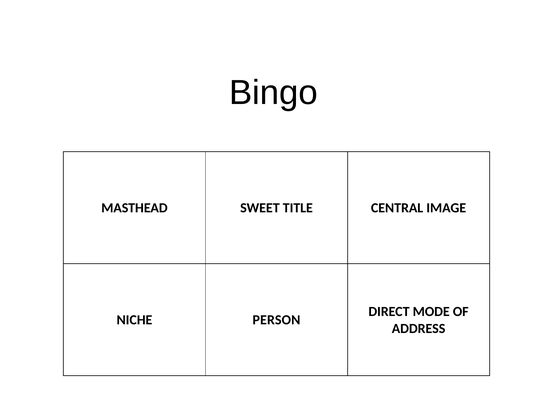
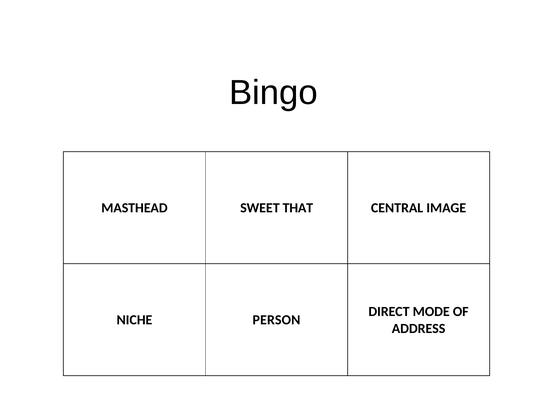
TITLE: TITLE -> THAT
